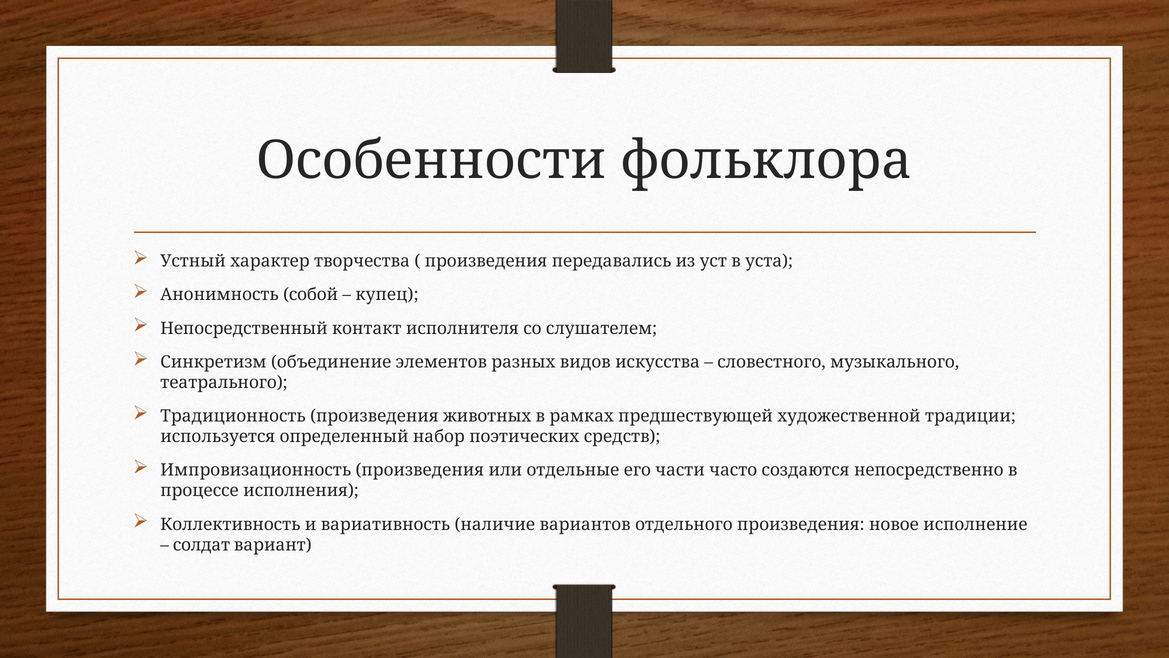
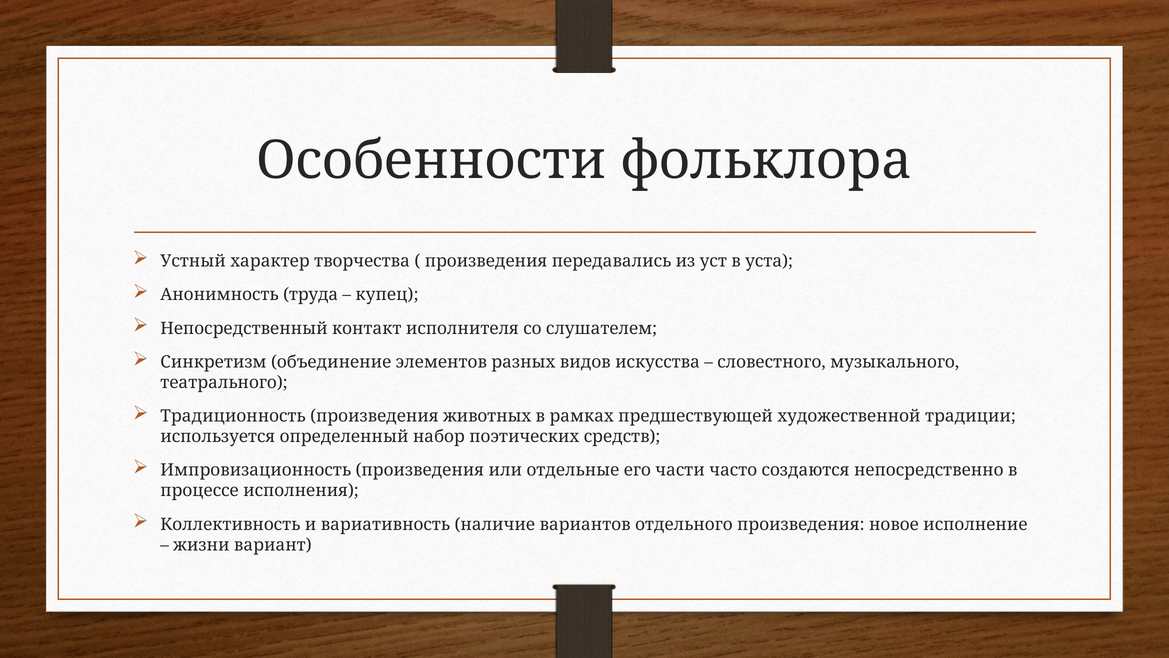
собой: собой -> труда
солдат: солдат -> жизни
